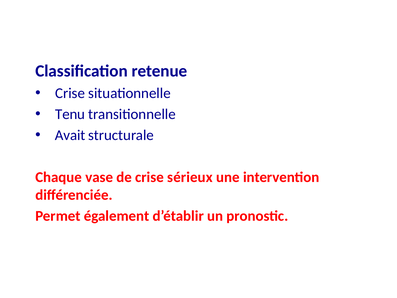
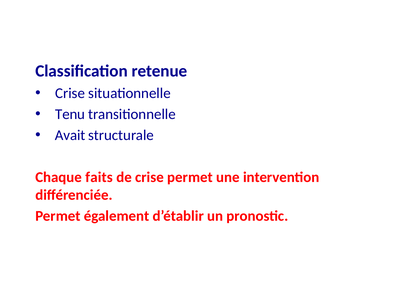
vase: vase -> faits
crise sérieux: sérieux -> permet
